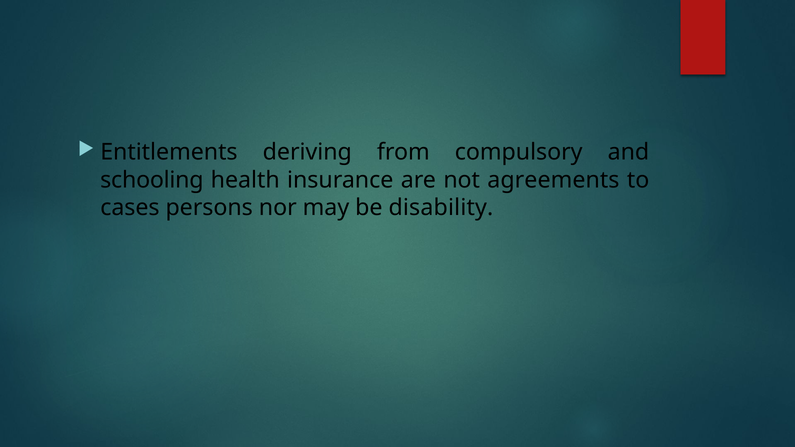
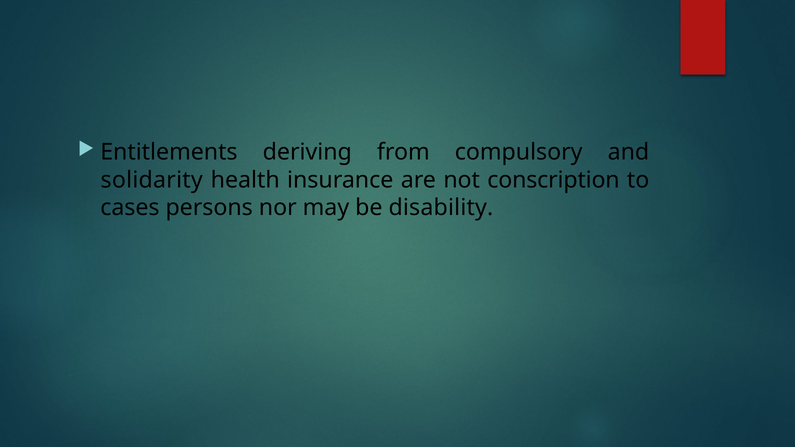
schooling: schooling -> solidarity
agreements: agreements -> conscription
